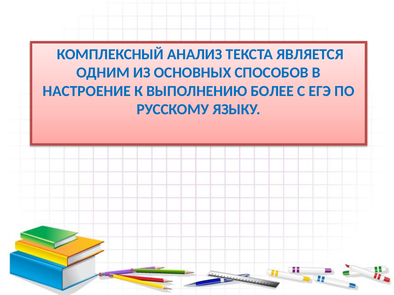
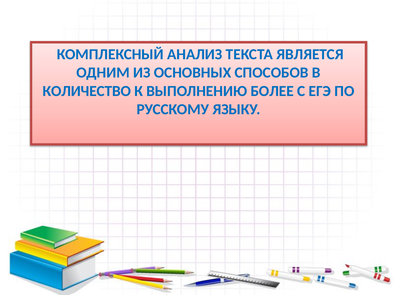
НАСТРОЕНИЕ: НАСТРОЕНИЕ -> КОЛИЧЕСТВО
